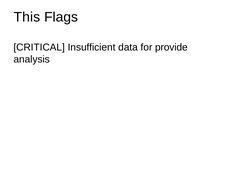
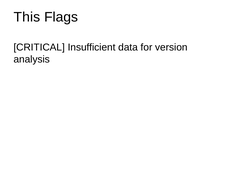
provide: provide -> version
